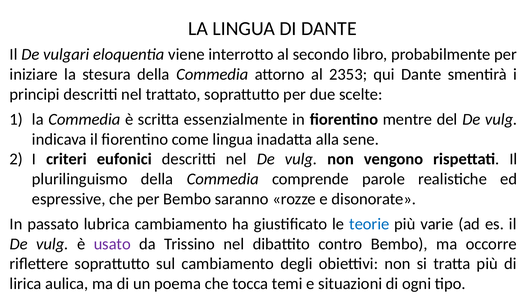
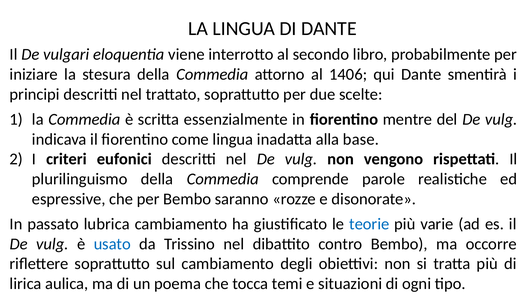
2353: 2353 -> 1406
sene: sene -> base
usato colour: purple -> blue
